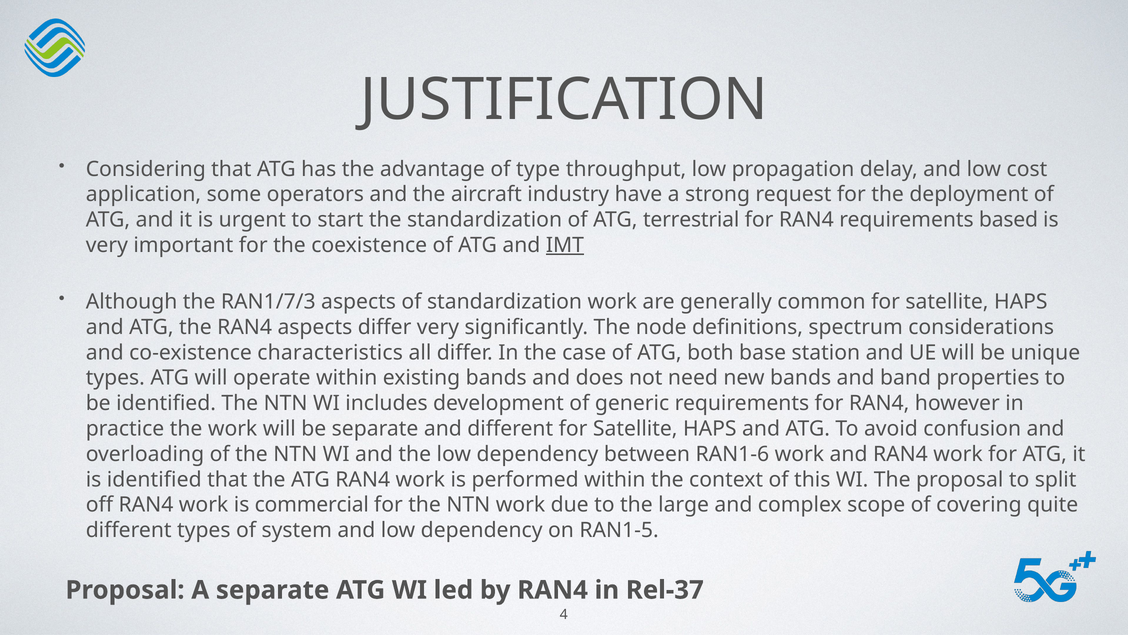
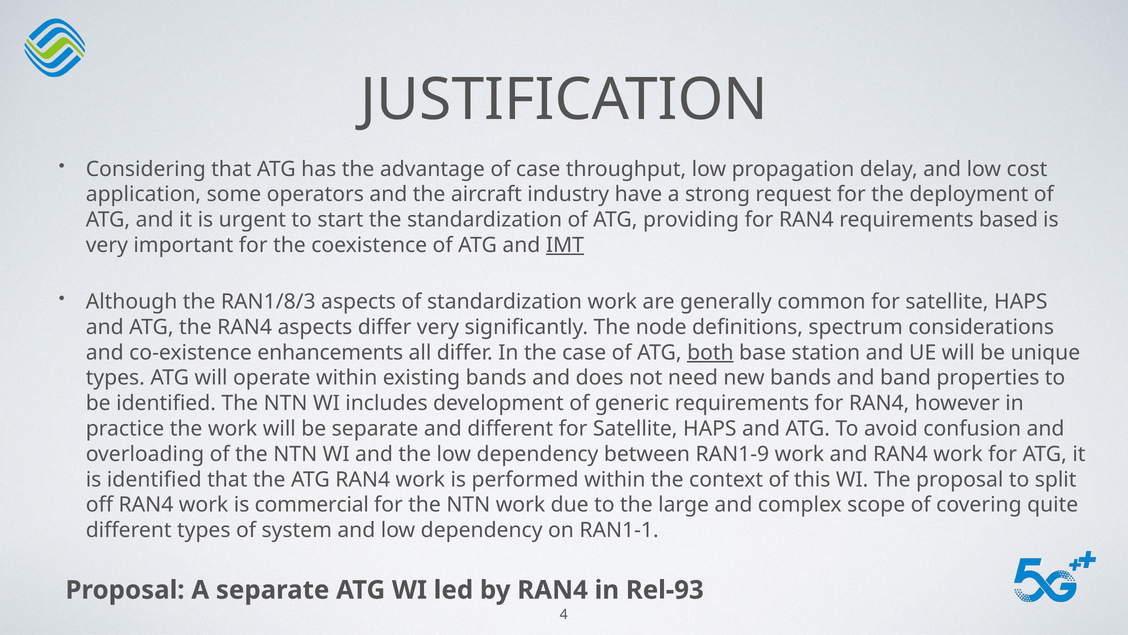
of type: type -> case
terrestrial: terrestrial -> providing
RAN1/7/3: RAN1/7/3 -> RAN1/8/3
characteristics: characteristics -> enhancements
both underline: none -> present
RAN1-6: RAN1-6 -> RAN1-9
RAN1-5: RAN1-5 -> RAN1-1
Rel-37: Rel-37 -> Rel-93
